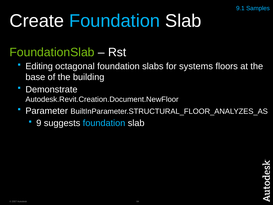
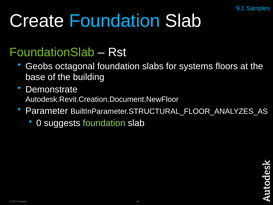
Editing: Editing -> Geobs
9: 9 -> 0
foundation at (104, 123) colour: light blue -> light green
